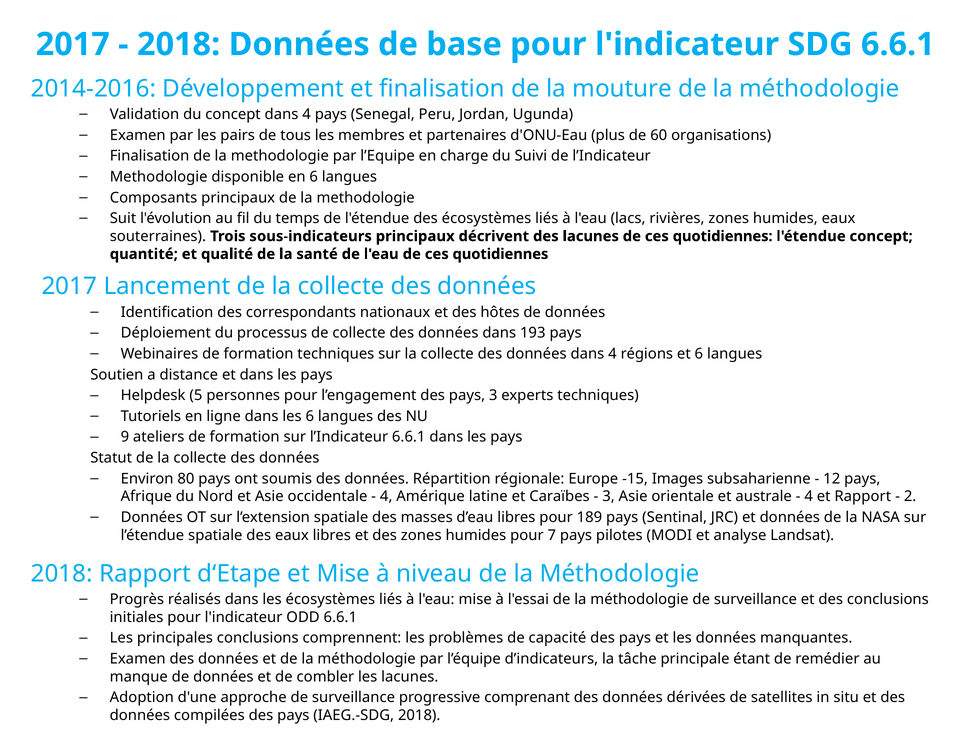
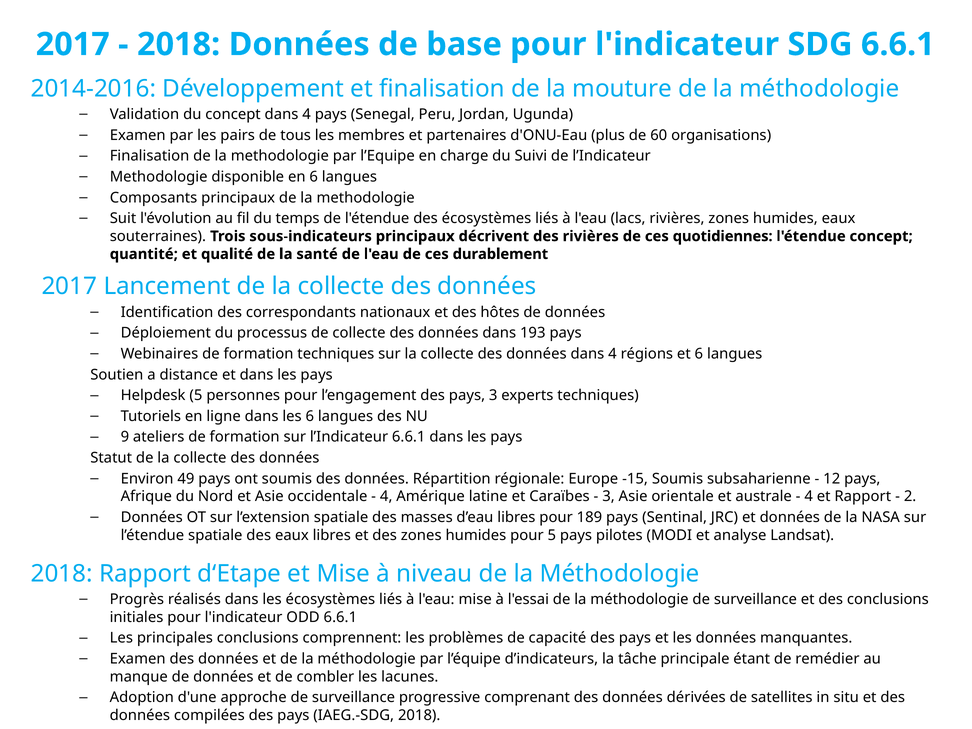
des lacunes: lacunes -> rivières
l'eau de ces quotidiennes: quotidiennes -> durablement
80: 80 -> 49
-15 Images: Images -> Soumis
pour 7: 7 -> 5
